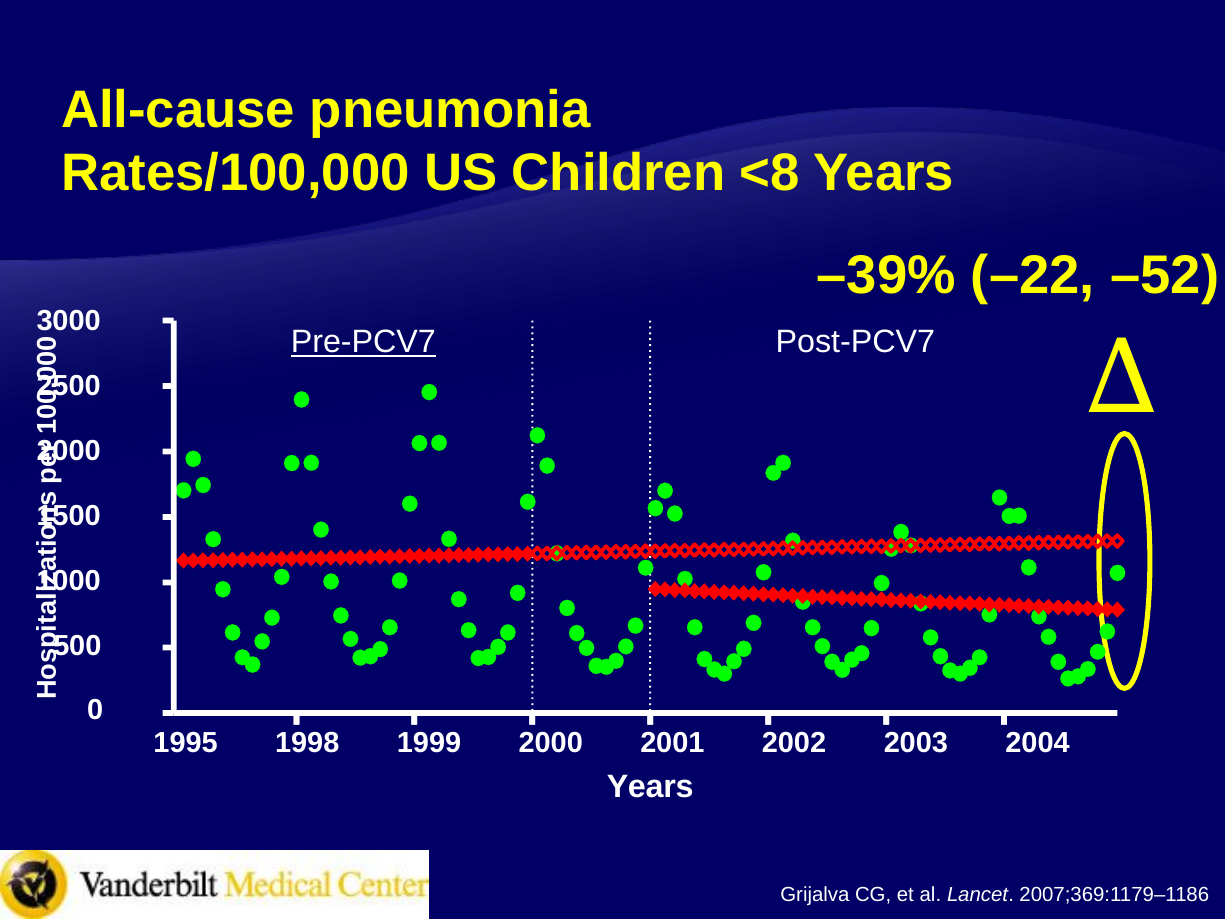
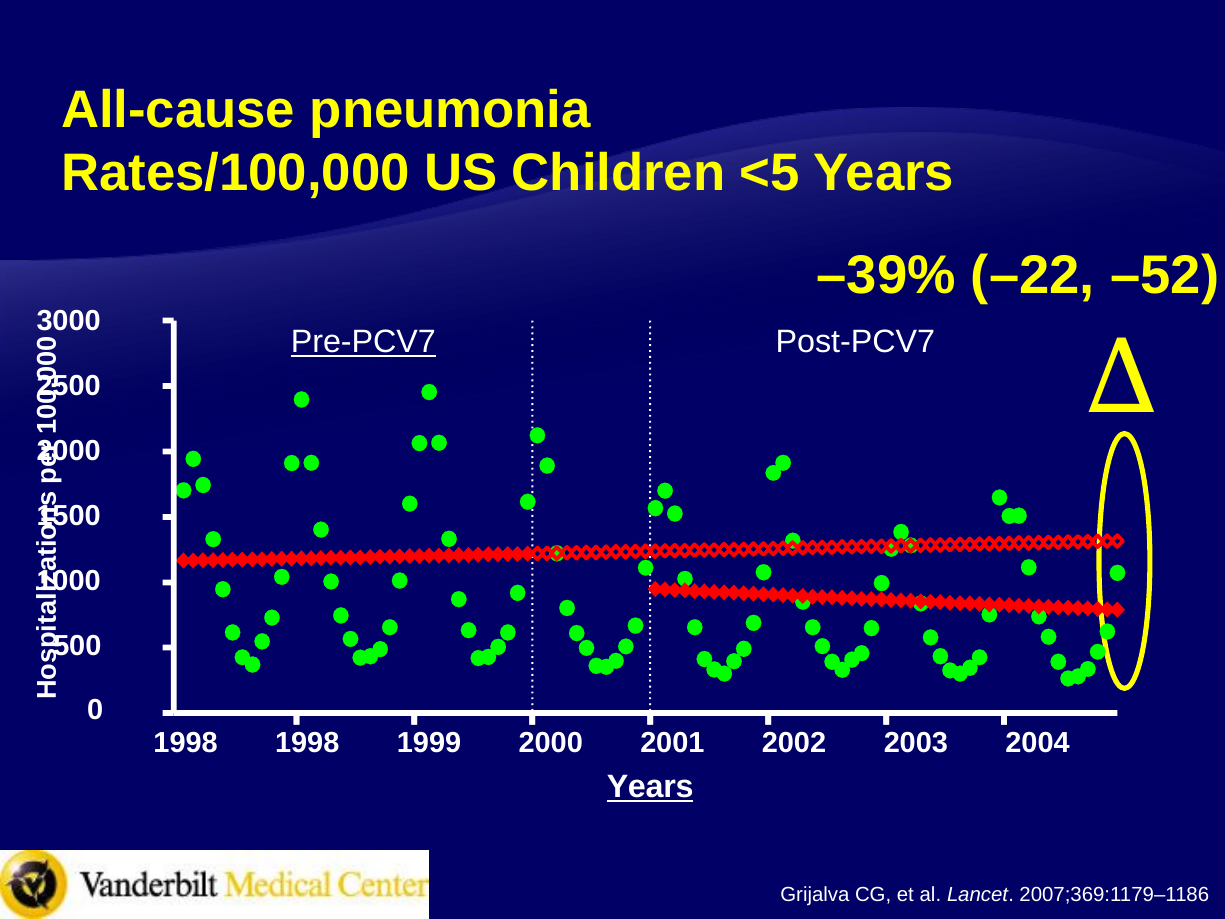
<8: <8 -> <5
1995 at (186, 743): 1995 -> 1998
Years at (650, 786) underline: none -> present
